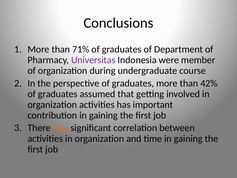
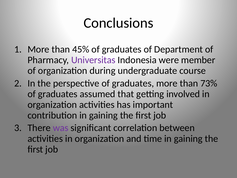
71%: 71% -> 45%
42%: 42% -> 73%
was colour: orange -> purple
